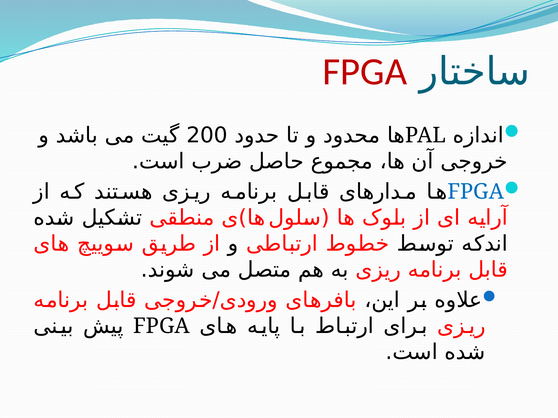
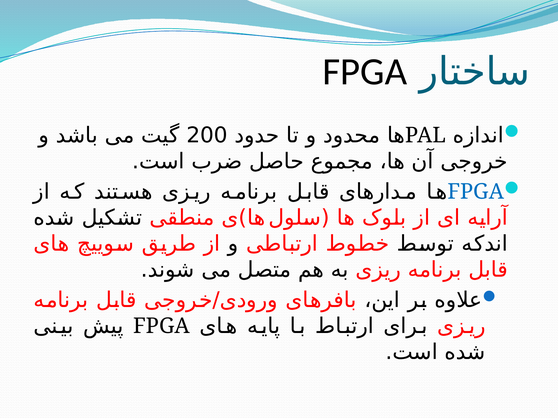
FPGA at (365, 72) colour: red -> black
